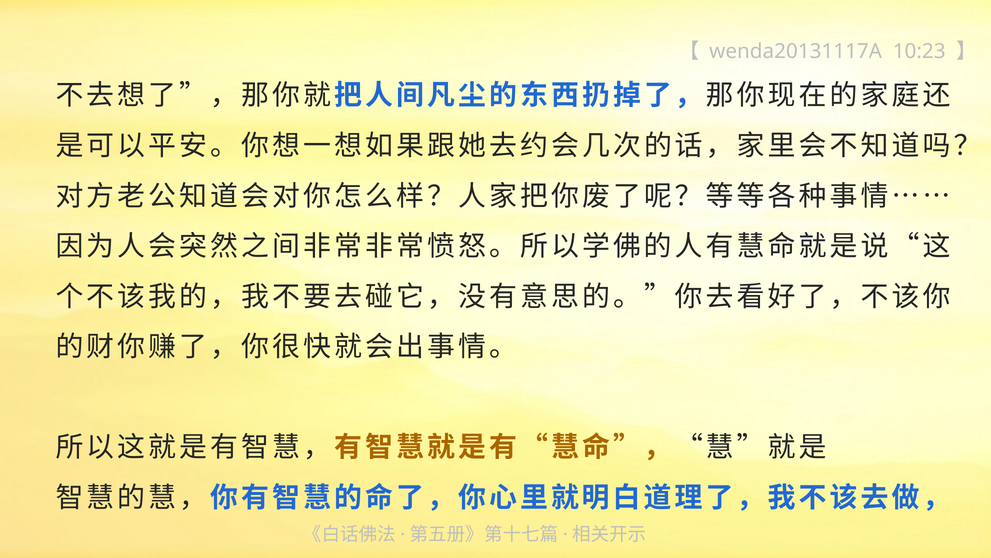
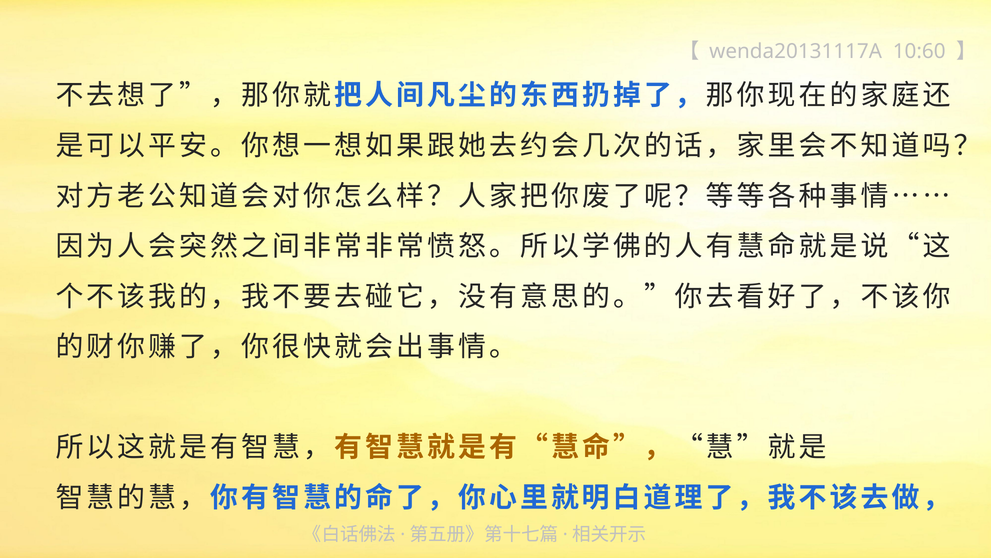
10:23: 10:23 -> 10:60
